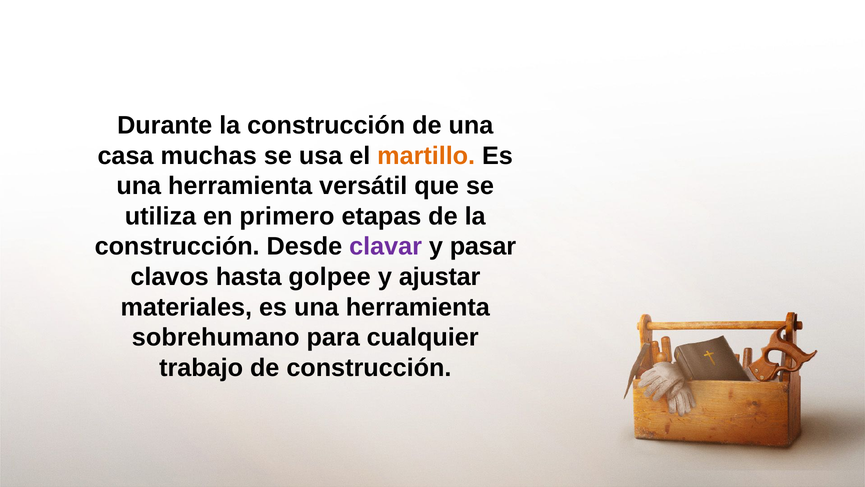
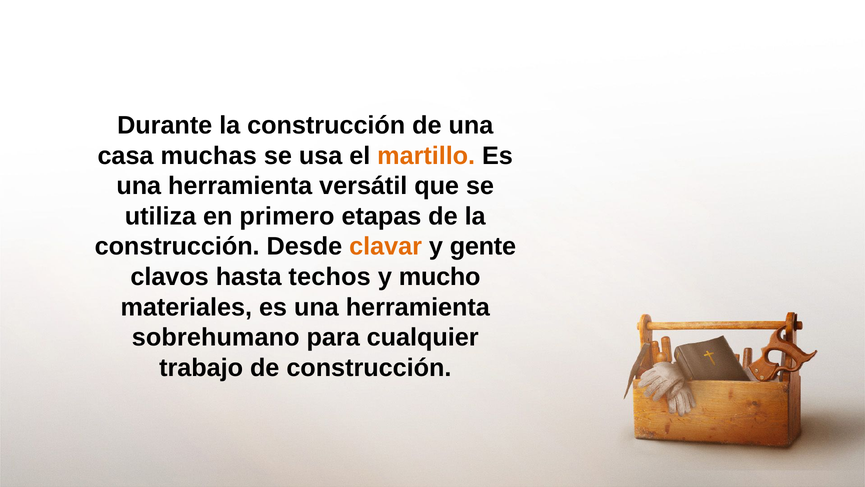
clavar colour: purple -> orange
pasar: pasar -> gente
golpee: golpee -> techos
ajustar: ajustar -> mucho
